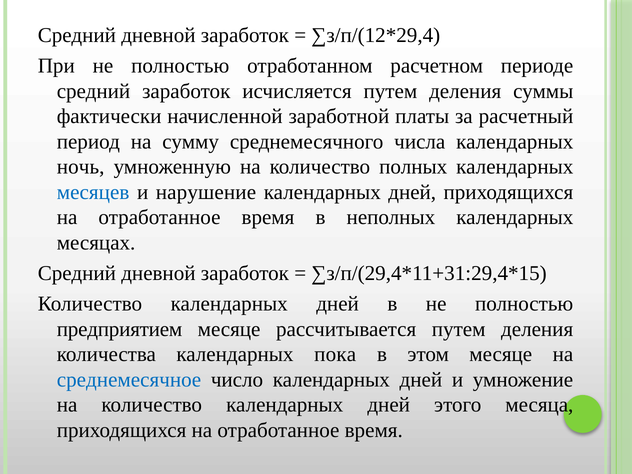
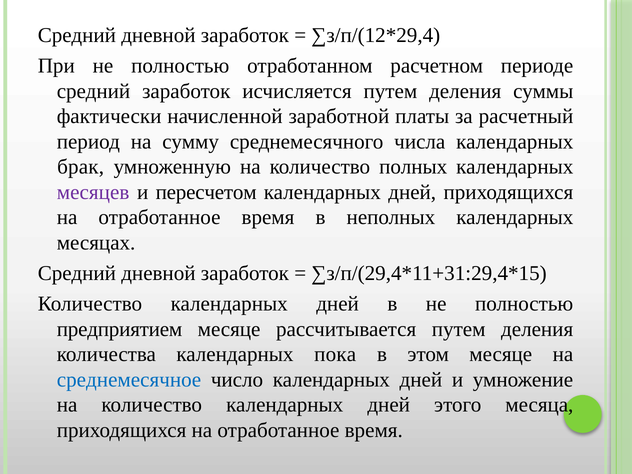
ночь: ночь -> брак
месяцев colour: blue -> purple
нарушение: нарушение -> пересчетом
